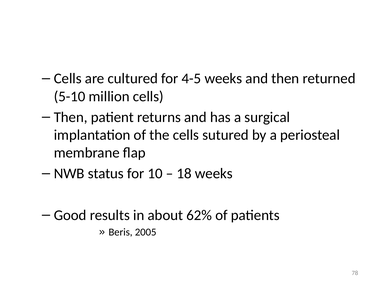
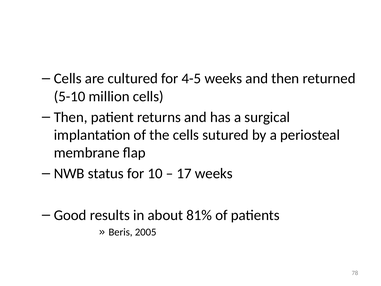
18: 18 -> 17
62%: 62% -> 81%
